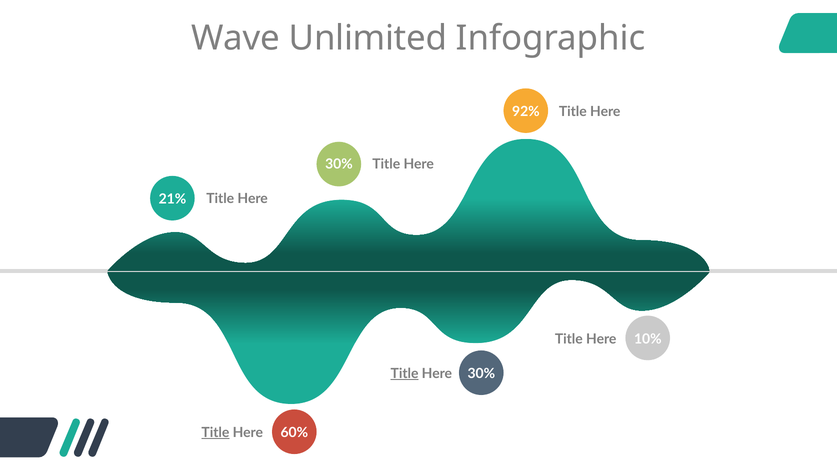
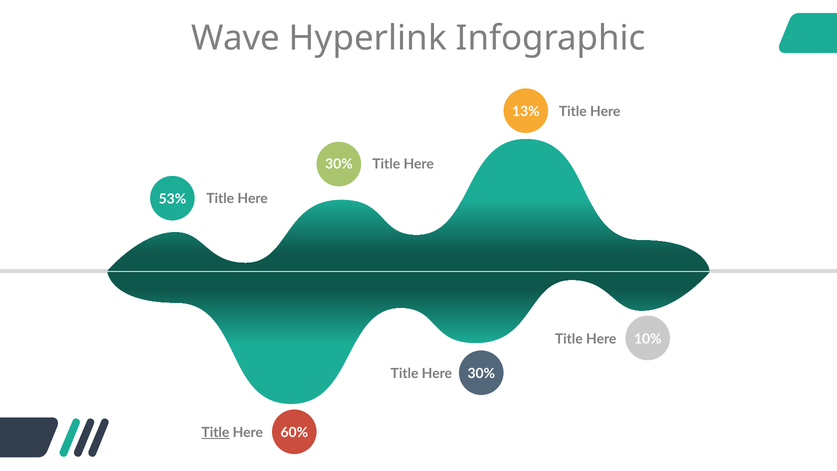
Unlimited: Unlimited -> Hyperlink
92%: 92% -> 13%
21%: 21% -> 53%
Title at (405, 373) underline: present -> none
